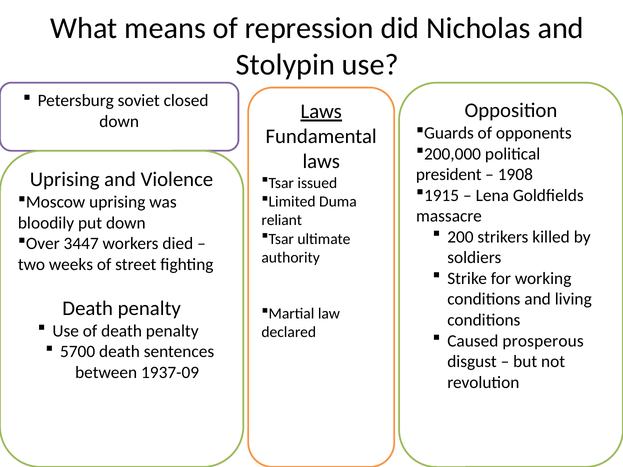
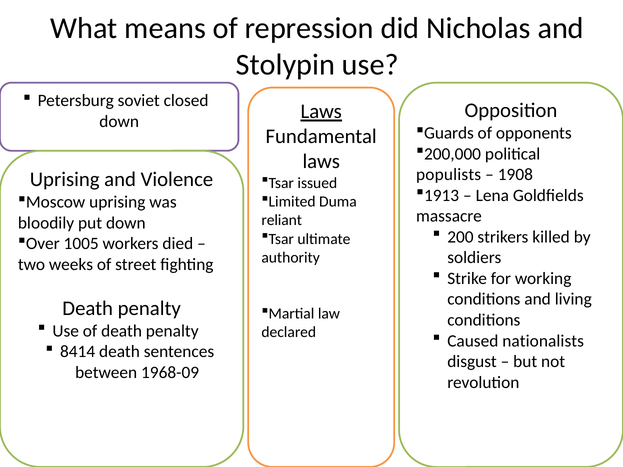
president: president -> populists
1915: 1915 -> 1913
3447: 3447 -> 1005
prosperous: prosperous -> nationalists
5700: 5700 -> 8414
1937-09: 1937-09 -> 1968-09
